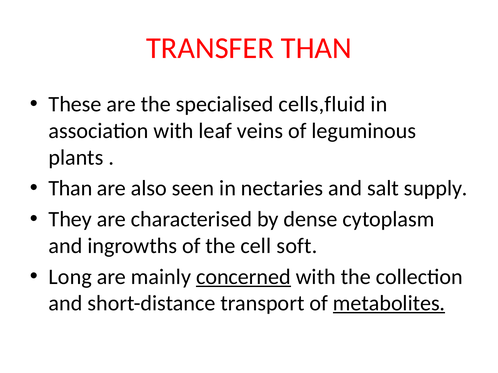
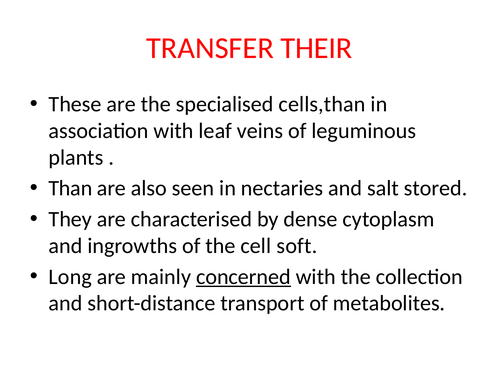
TRANSFER THAN: THAN -> THEIR
cells,fluid: cells,fluid -> cells,than
supply: supply -> stored
metabolites underline: present -> none
